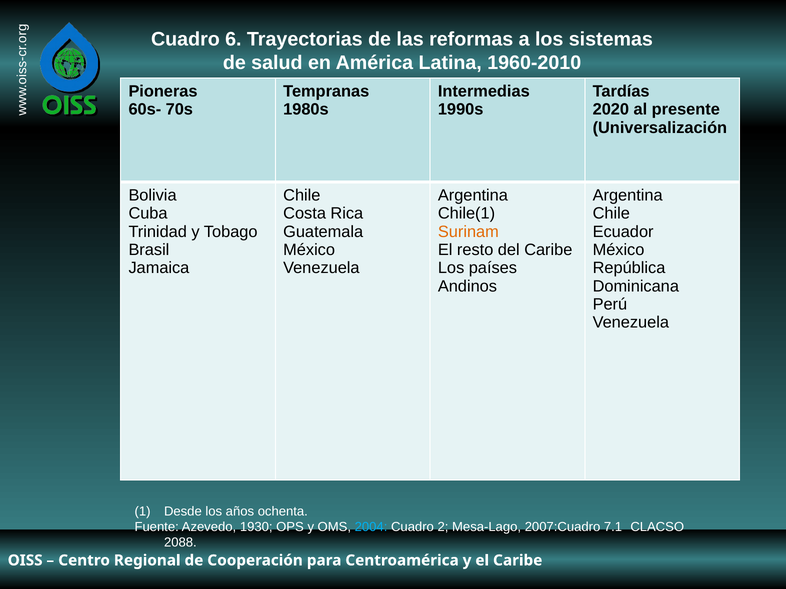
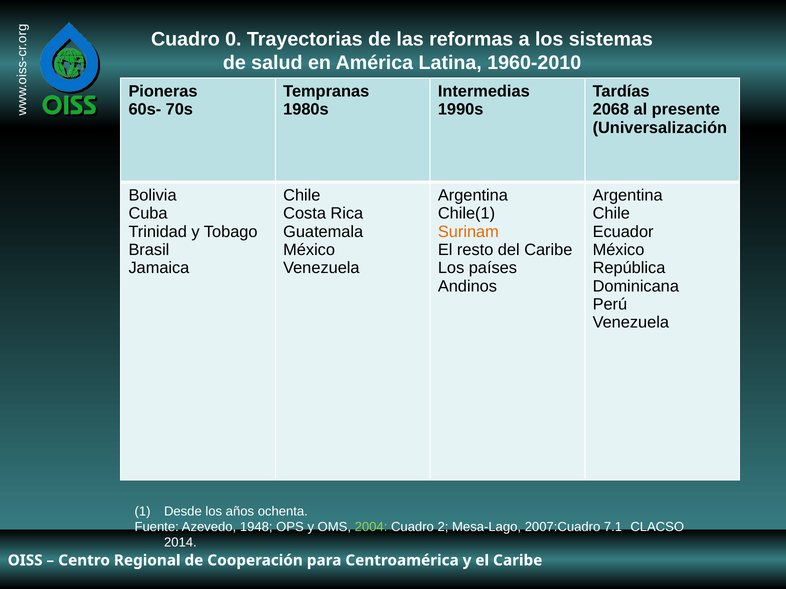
6: 6 -> 0
2020: 2020 -> 2068
1930: 1930 -> 1948
2004 colour: light blue -> light green
2088: 2088 -> 2014
